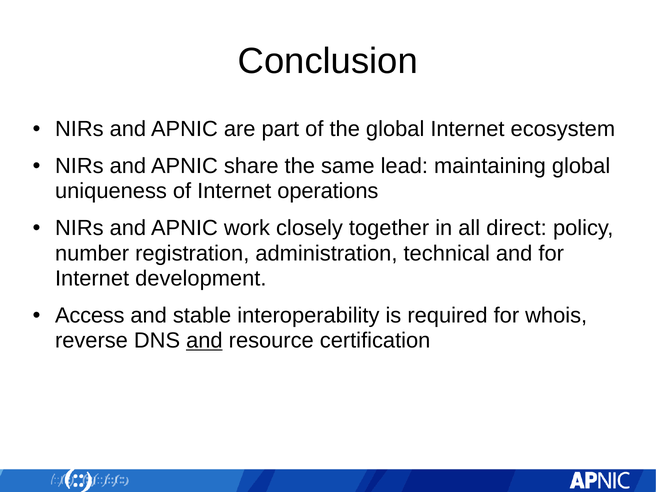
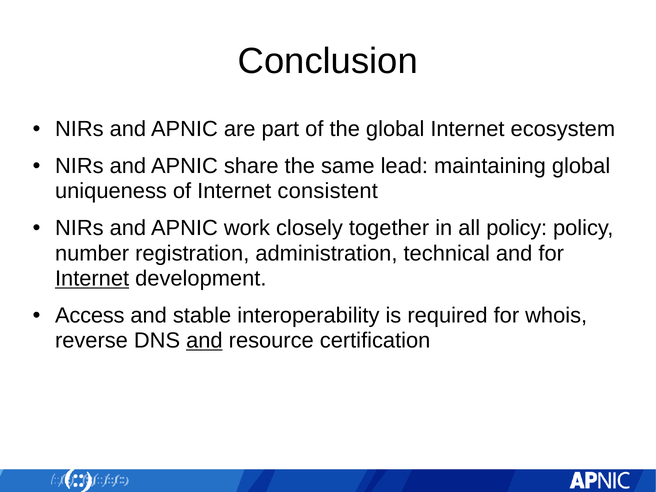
operations: operations -> consistent
all direct: direct -> policy
Internet at (92, 279) underline: none -> present
